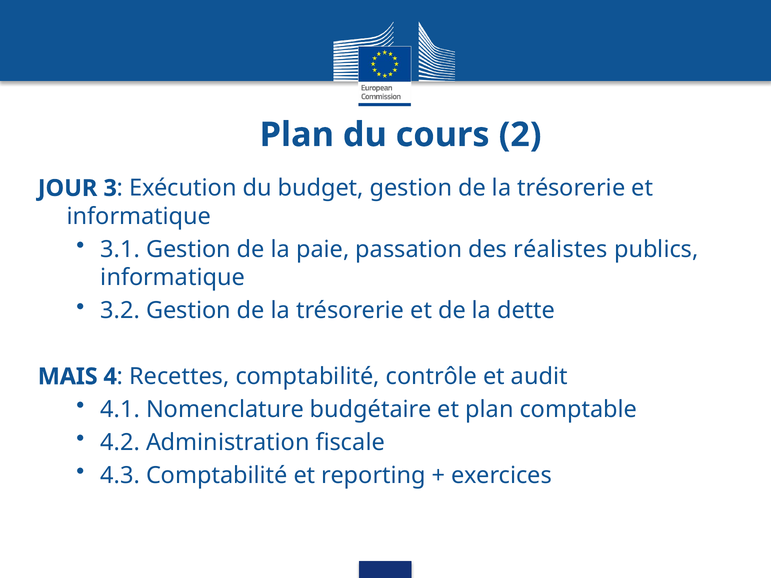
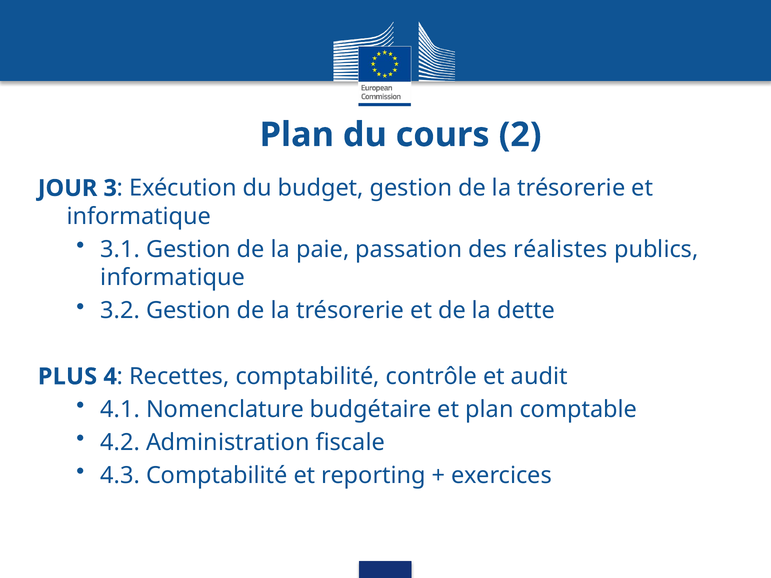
MAIS: MAIS -> PLUS
